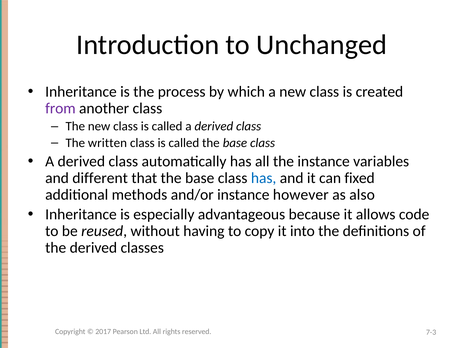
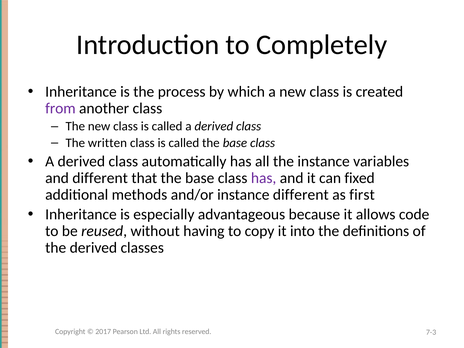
Unchanged: Unchanged -> Completely
has at (264, 178) colour: blue -> purple
instance however: however -> different
also: also -> first
